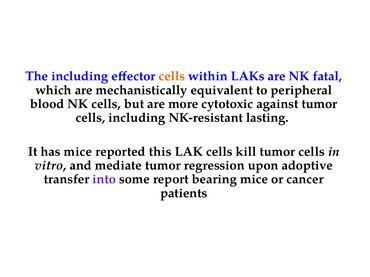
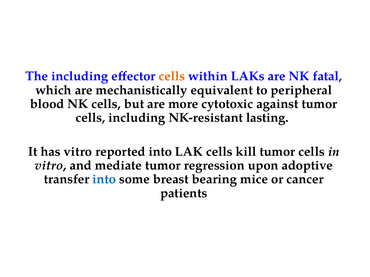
has mice: mice -> vitro
reported this: this -> into
into at (104, 180) colour: purple -> blue
report: report -> breast
